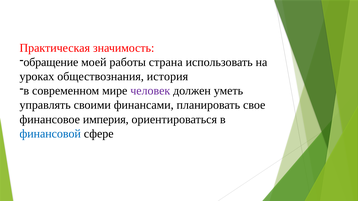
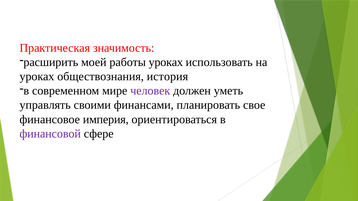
обращение: обращение -> расширить
работы страна: страна -> уроках
финансовой colour: blue -> purple
